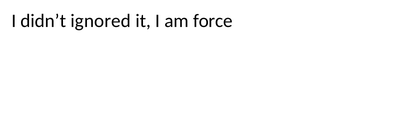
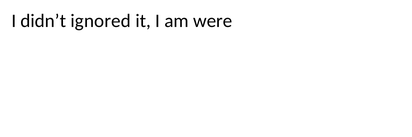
force: force -> were
